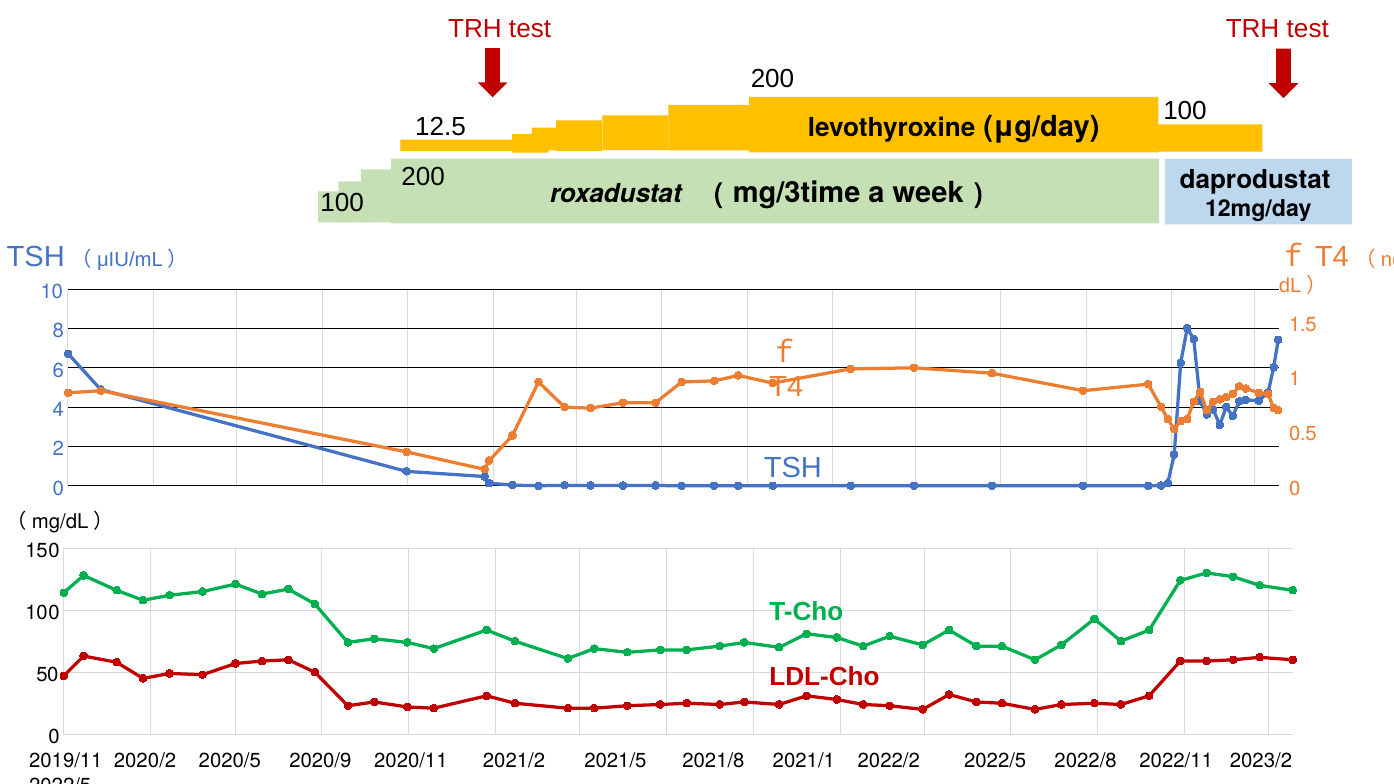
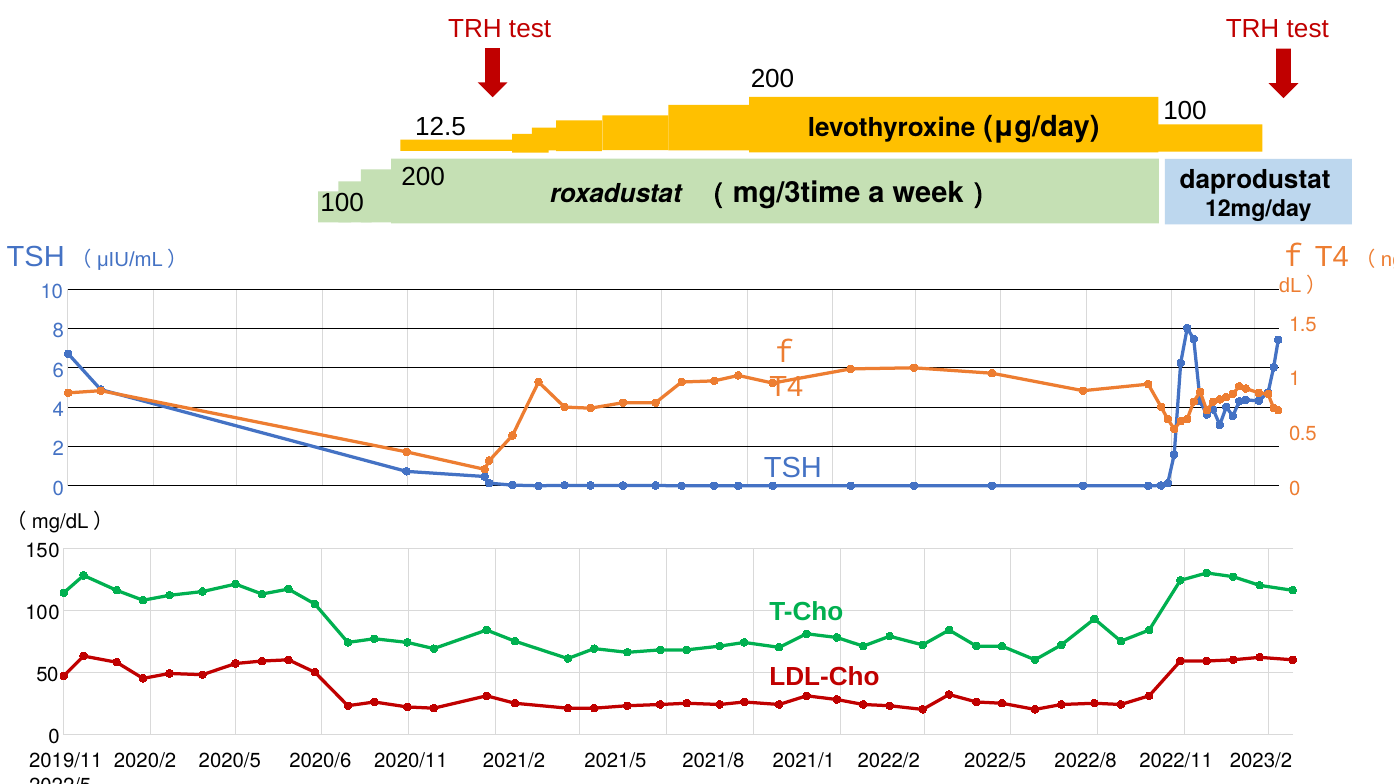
2020/9: 2020/9 -> 2020/6
